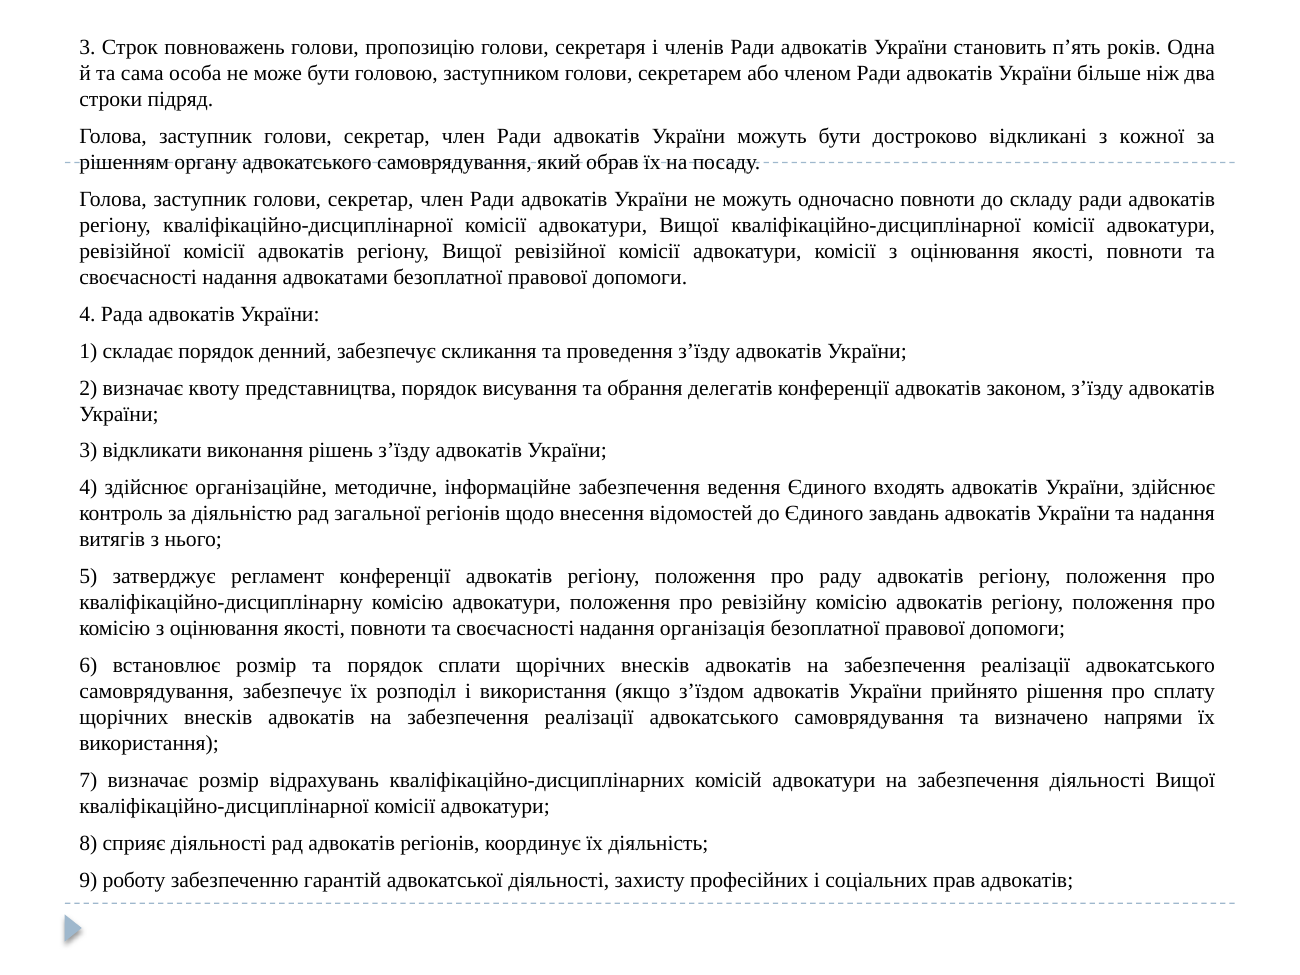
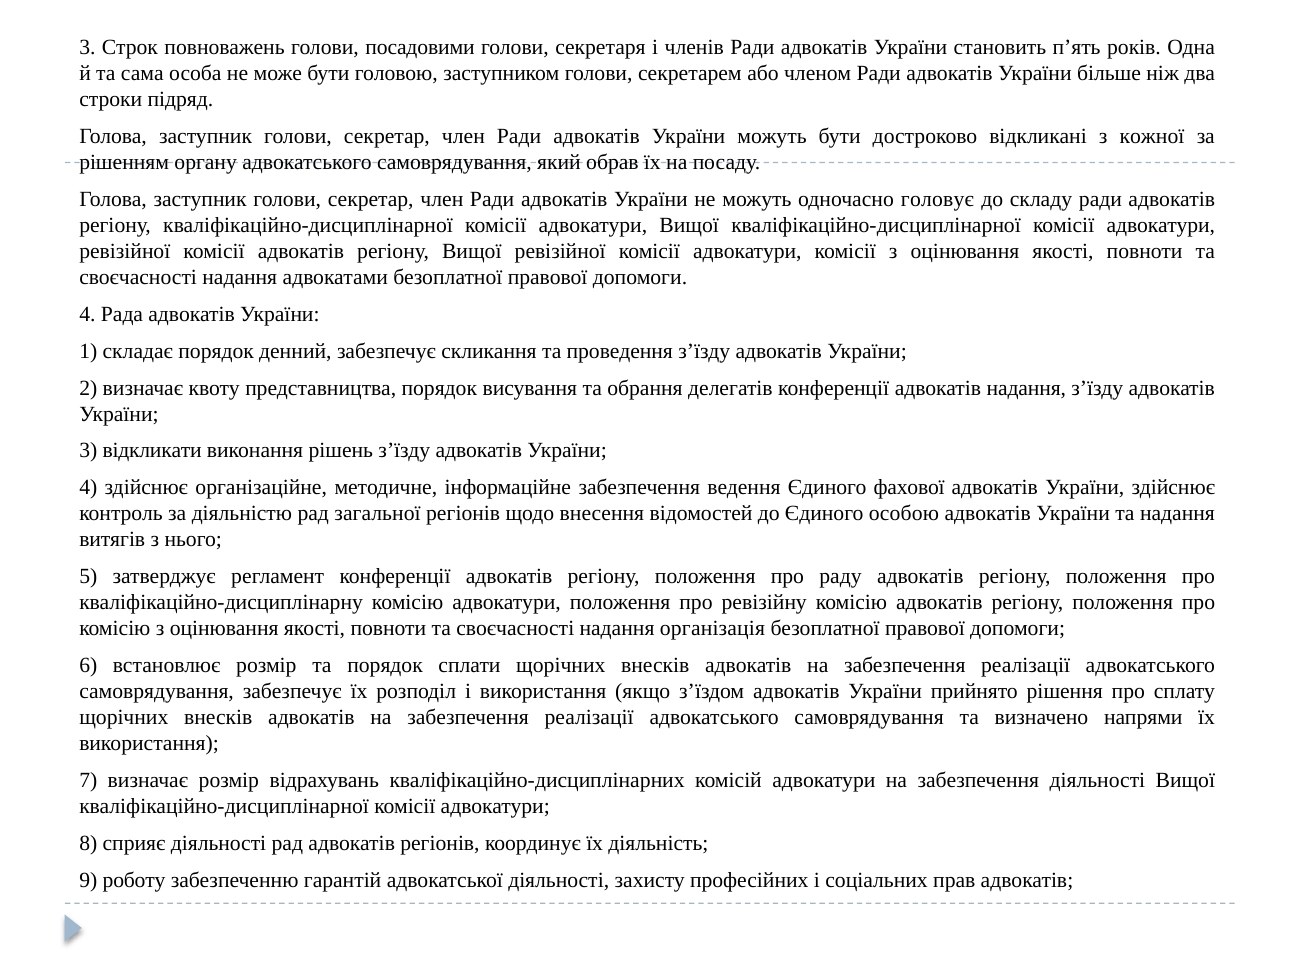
пропозицію: пропозицію -> посадовими
одночасно повноти: повноти -> головує
адвокатів законом: законом -> надання
входять: входять -> фахової
завдань: завдань -> особою
